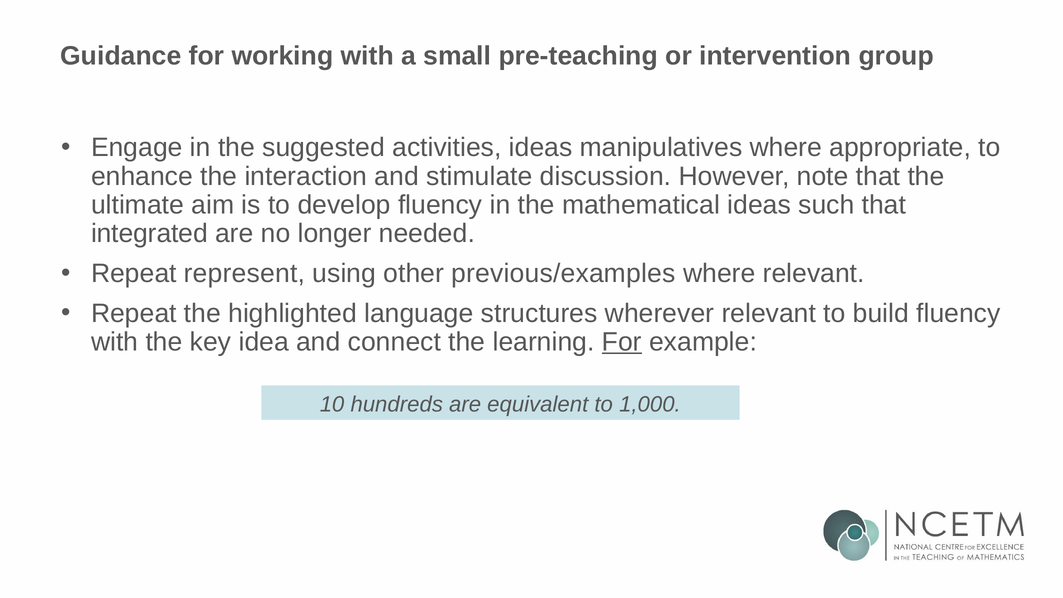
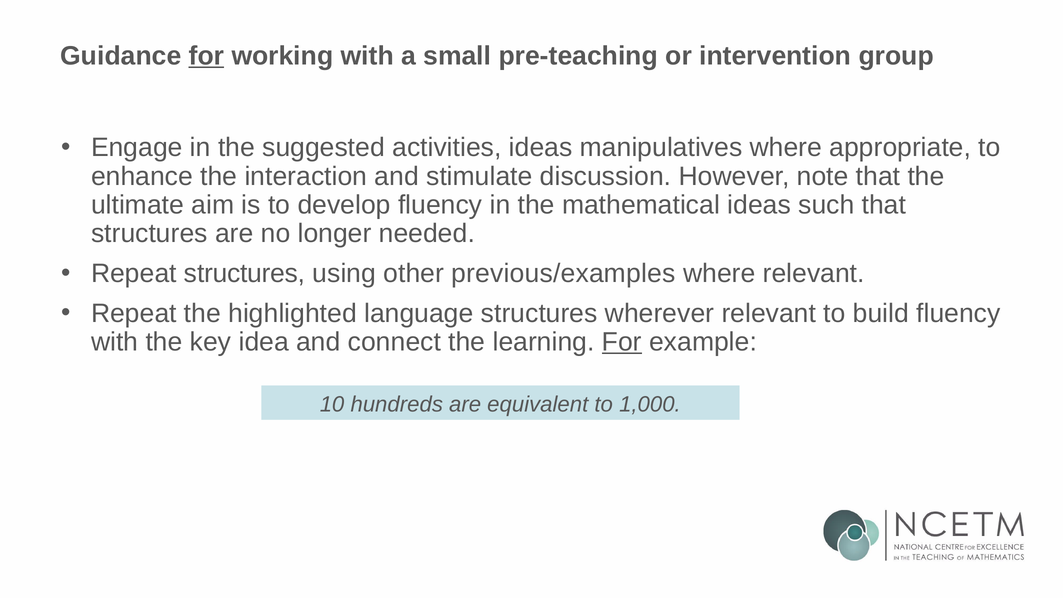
for at (206, 56) underline: none -> present
integrated at (149, 234): integrated -> structures
Repeat represent: represent -> structures
